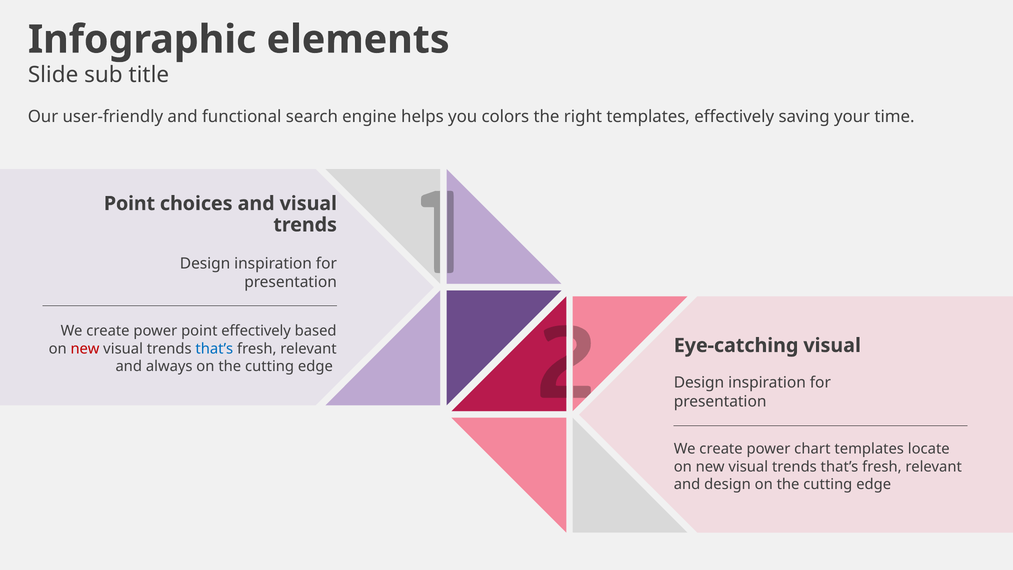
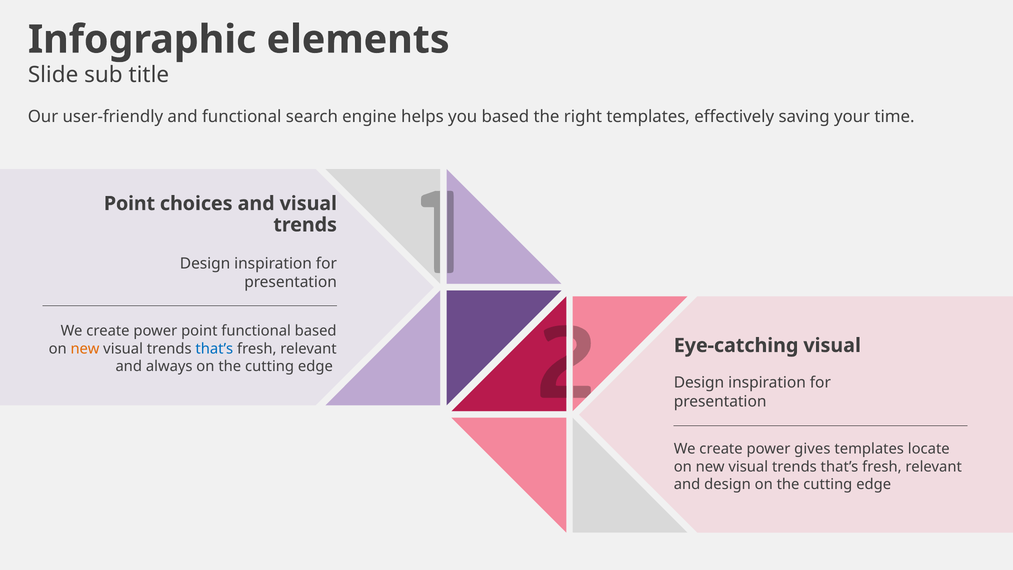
you colors: colors -> based
point effectively: effectively -> functional
new at (85, 349) colour: red -> orange
chart: chart -> gives
